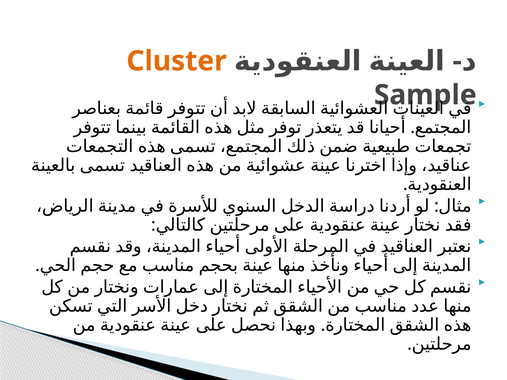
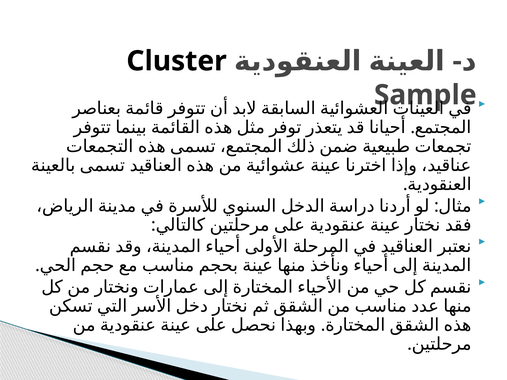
Cluster colour: orange -> black
